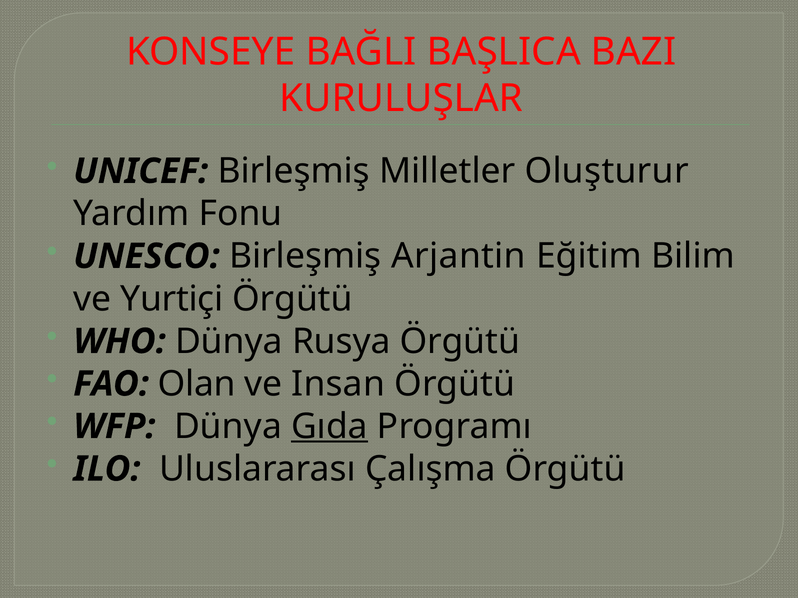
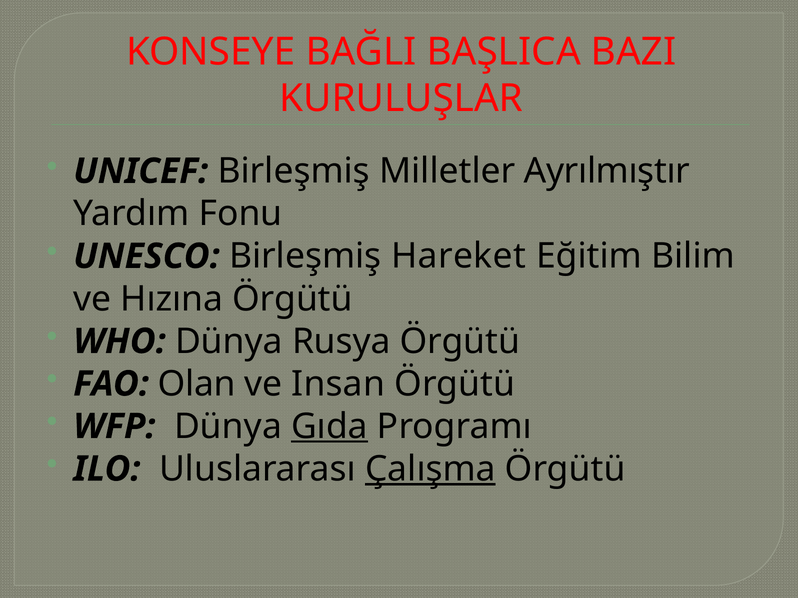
Oluşturur: Oluşturur -> Ayrılmıştır
Arjantin: Arjantin -> Hareket
Yurtiçi: Yurtiçi -> Hızına
Çalışma underline: none -> present
